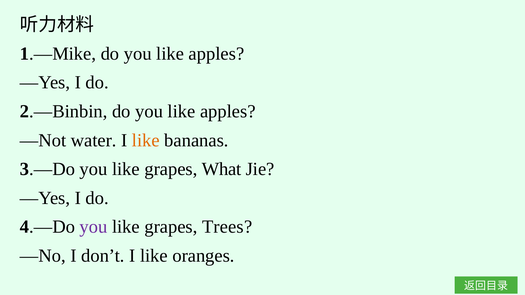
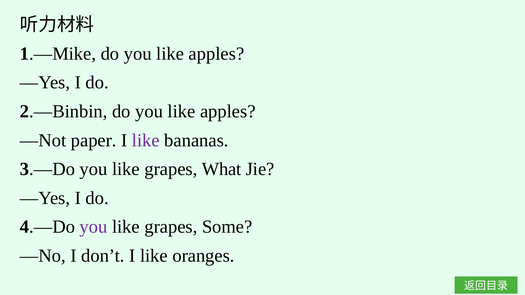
water: water -> paper
like at (146, 140) colour: orange -> purple
Trees: Trees -> Some
